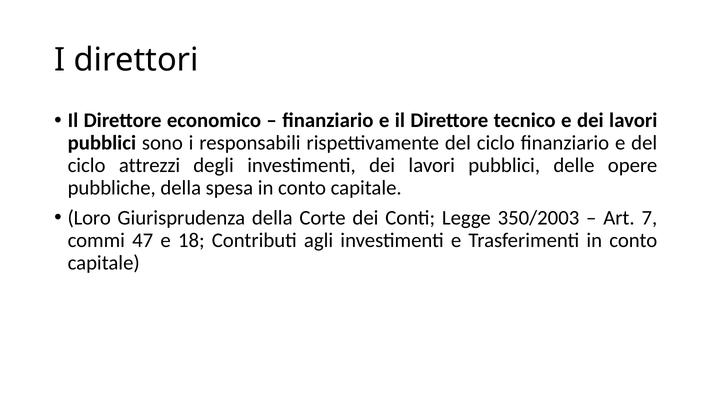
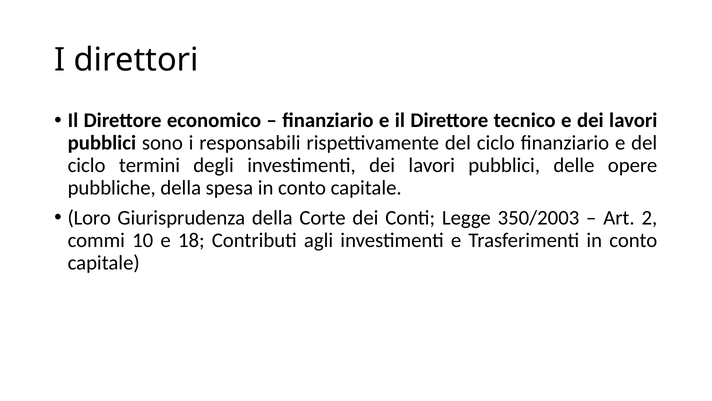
attrezzi: attrezzi -> termini
7: 7 -> 2
47: 47 -> 10
